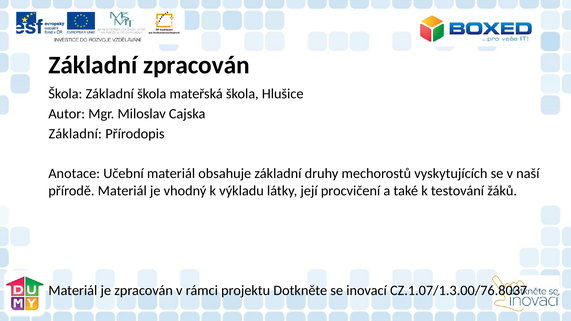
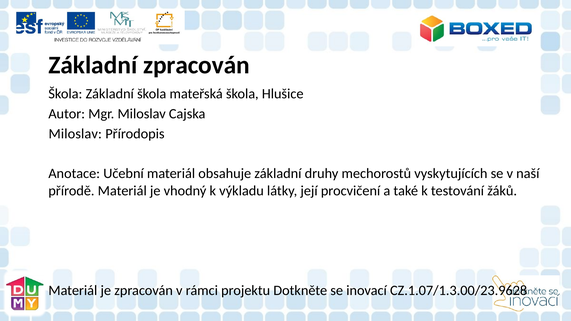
Základní at (75, 134): Základní -> Miloslav
CZ.1.07/1.3.00/76.8037: CZ.1.07/1.3.00/76.8037 -> CZ.1.07/1.3.00/23.9628
